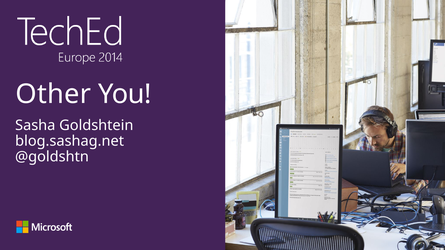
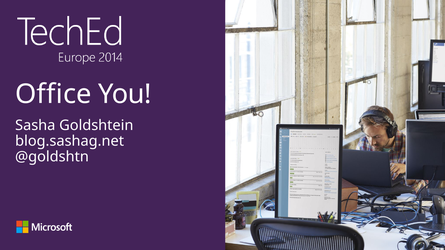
Other: Other -> Office
